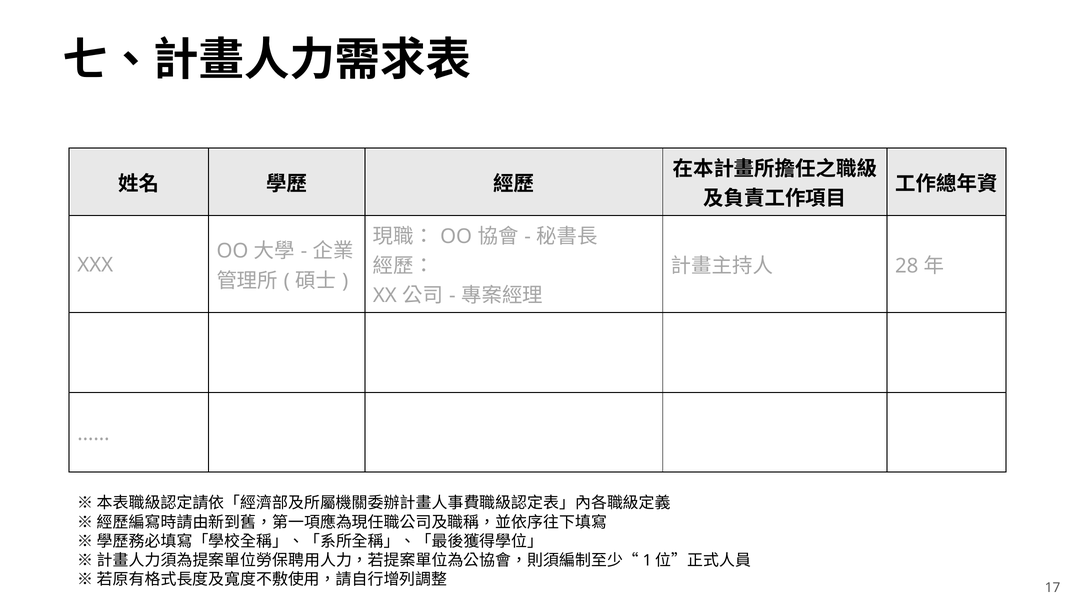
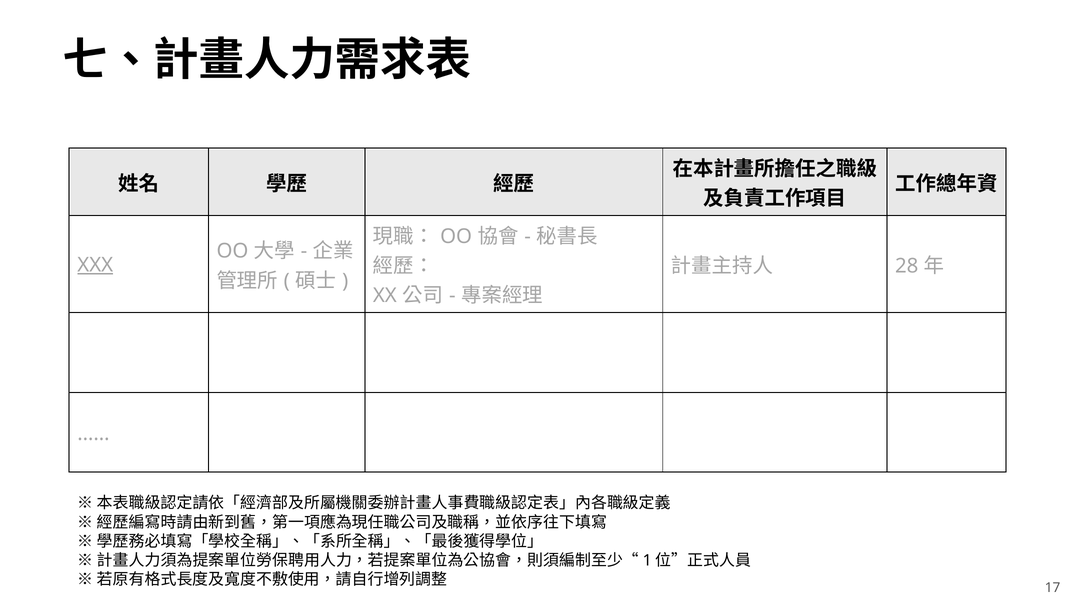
XXX underline: none -> present
